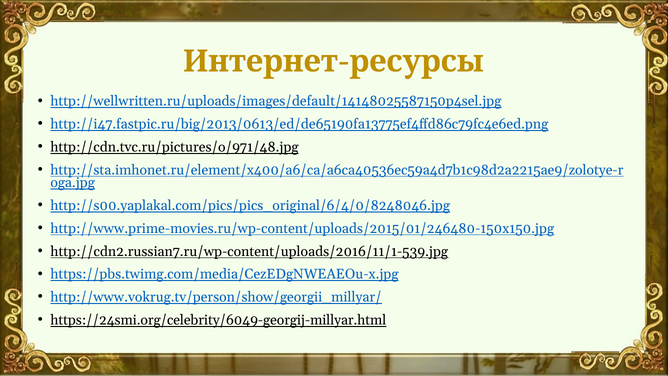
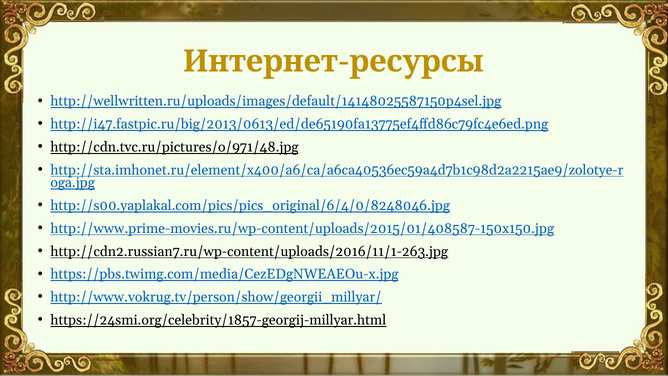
http://www.prime-movies.ru/wp-content/uploads/2015/01/246480-150x150.jpg: http://www.prime-movies.ru/wp-content/uploads/2015/01/246480-150x150.jpg -> http://www.prime-movies.ru/wp-content/uploads/2015/01/408587-150x150.jpg
http://cdn2.russian7.ru/wp-content/uploads/2016/11/1-539.jpg: http://cdn2.russian7.ru/wp-content/uploads/2016/11/1-539.jpg -> http://cdn2.russian7.ru/wp-content/uploads/2016/11/1-263.jpg
https://24smi.org/celebrity/6049-georgij-millyar.html: https://24smi.org/celebrity/6049-georgij-millyar.html -> https://24smi.org/celebrity/1857-georgij-millyar.html
